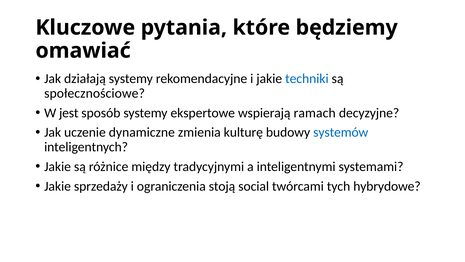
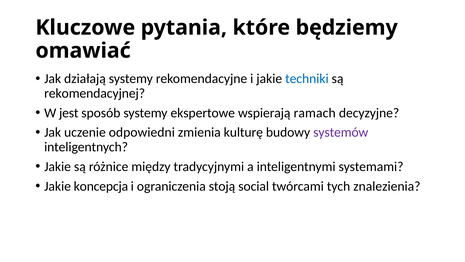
społecznościowe: społecznościowe -> rekomendacyjnej
dynamiczne: dynamiczne -> odpowiedni
systemów colour: blue -> purple
sprzedaży: sprzedaży -> koncepcja
hybrydowe: hybrydowe -> znalezienia
